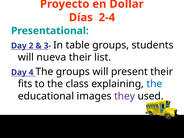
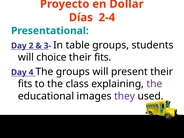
nueva: nueva -> choice
list at (103, 57): list -> fits
the at (154, 84) colour: blue -> purple
